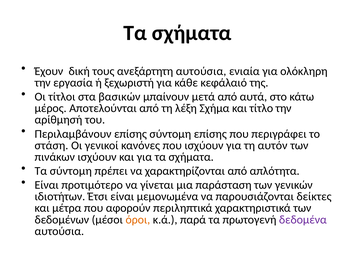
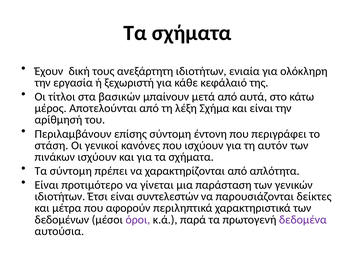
ανεξάρτητη αυτούσια: αυτούσια -> ιδιοτήτων
και τίτλο: τίτλο -> είναι
σύντομη επίσης: επίσης -> έντονη
μεμονωμένα: μεμονωμένα -> συντελεστών
όροι colour: orange -> purple
